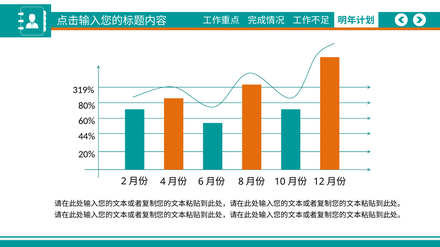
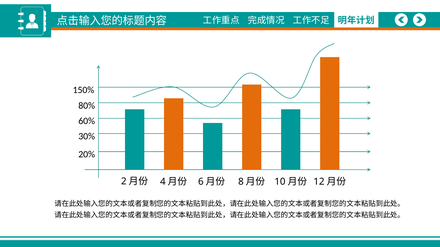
319%: 319% -> 150%
44%: 44% -> 30%
